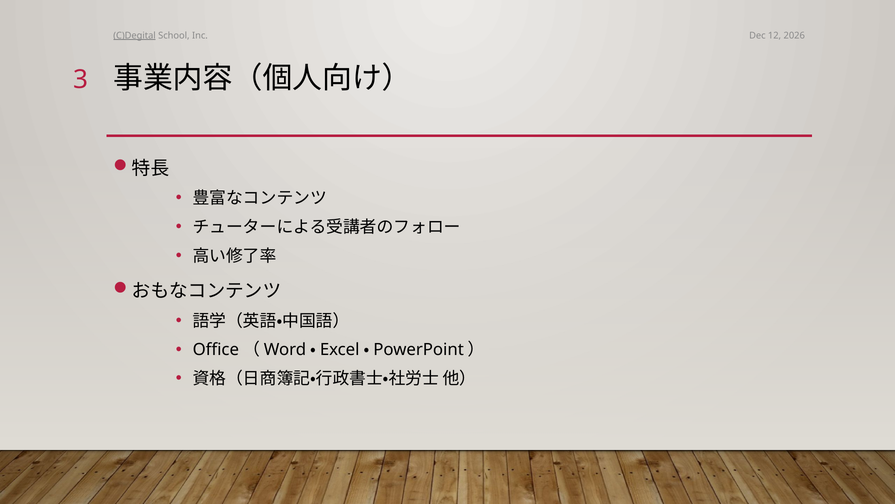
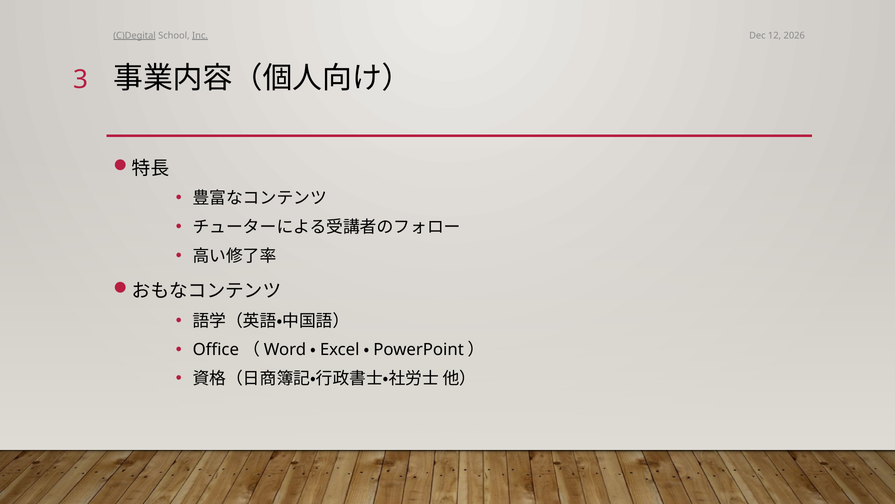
Inc underline: none -> present
